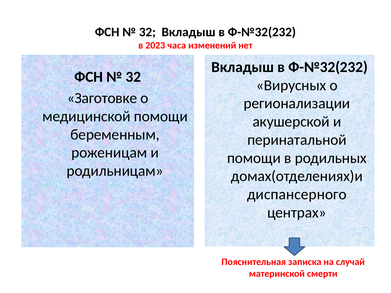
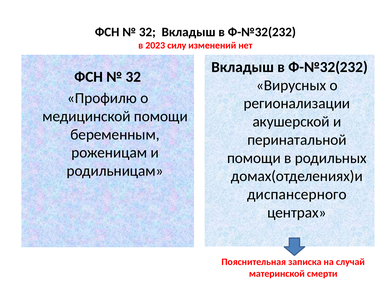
часа: часа -> силу
Заготовке: Заготовке -> Профилю
